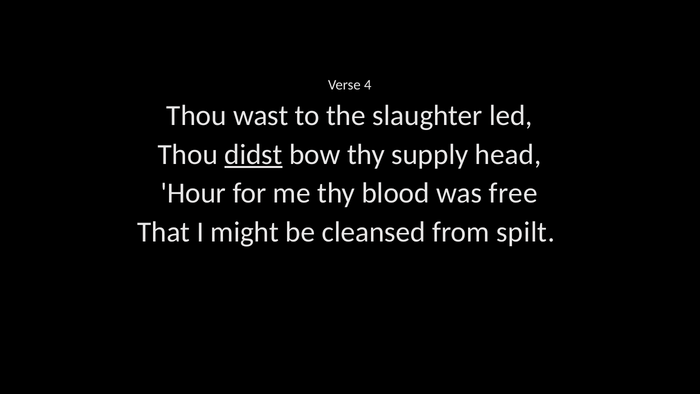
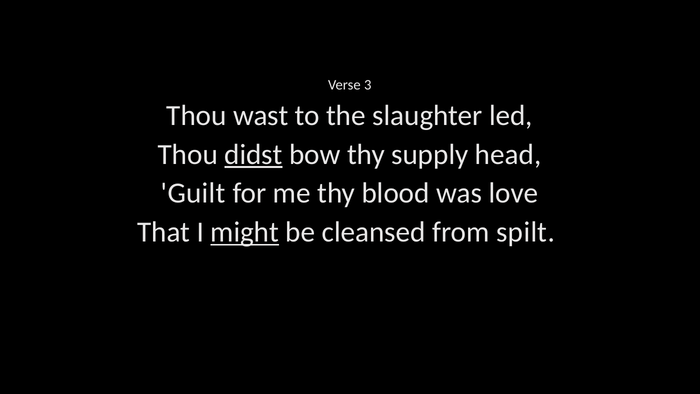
4: 4 -> 3
Hour: Hour -> Guilt
free: free -> love
might underline: none -> present
